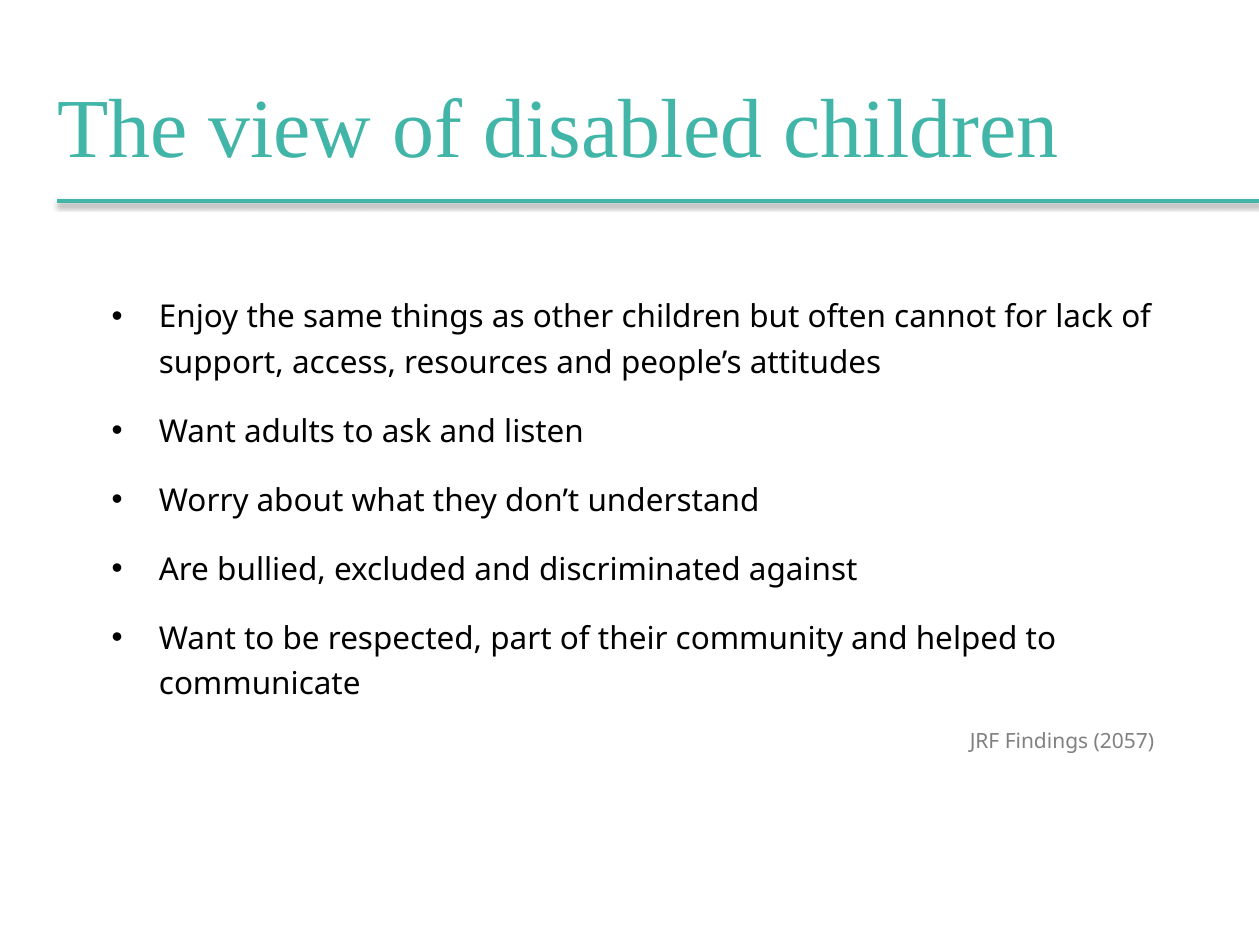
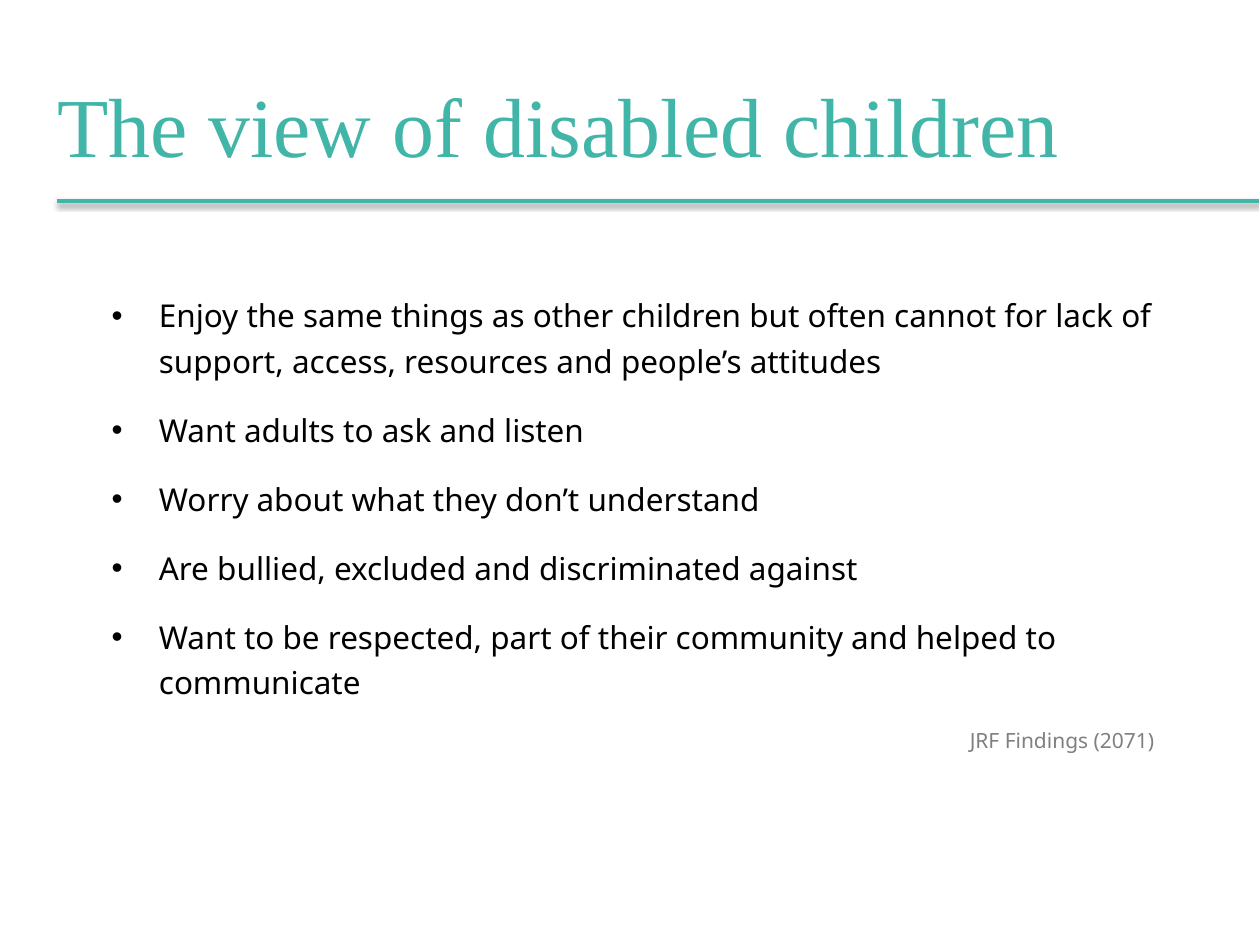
2057: 2057 -> 2071
